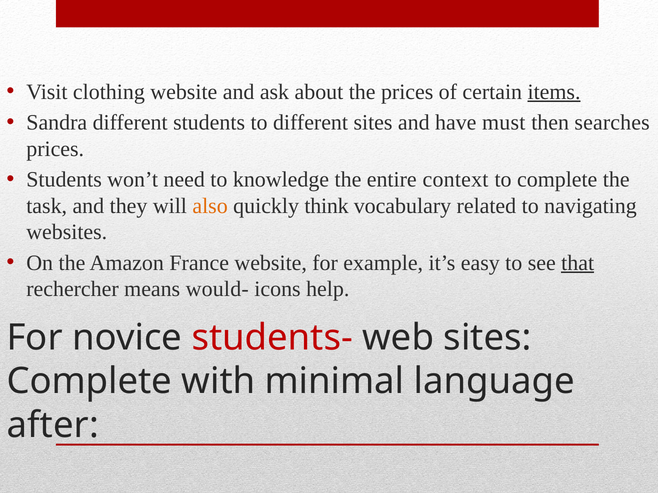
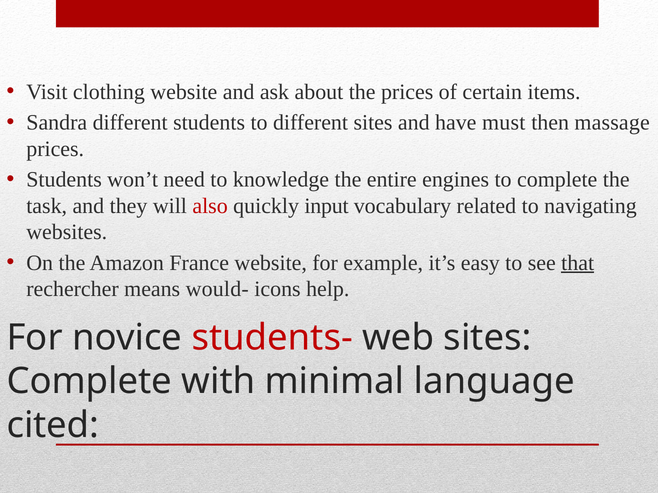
items underline: present -> none
searches: searches -> massage
context: context -> engines
also colour: orange -> red
think: think -> input
after: after -> cited
